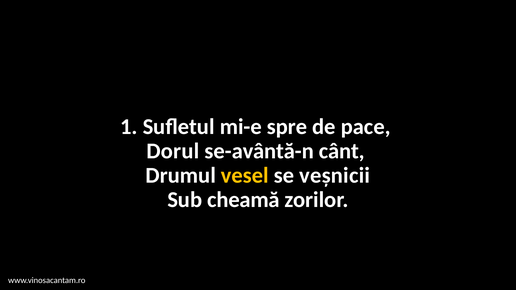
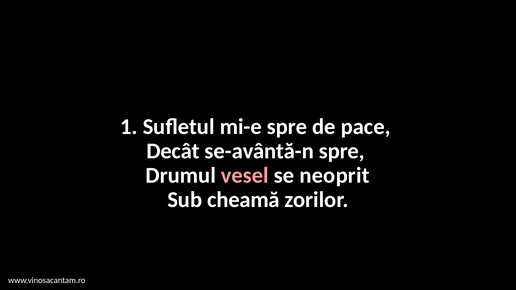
Dorul: Dorul -> Decât
se-avântă-n cânt: cânt -> spre
vesel colour: yellow -> pink
veșnicii: veșnicii -> neoprit
